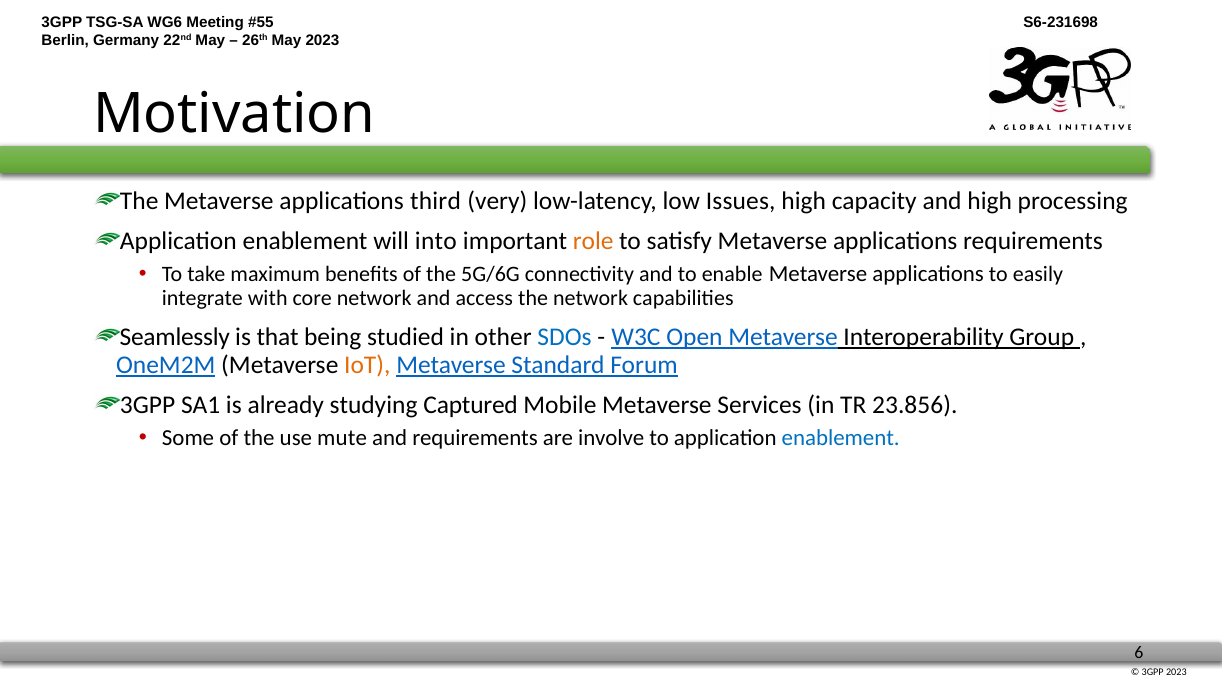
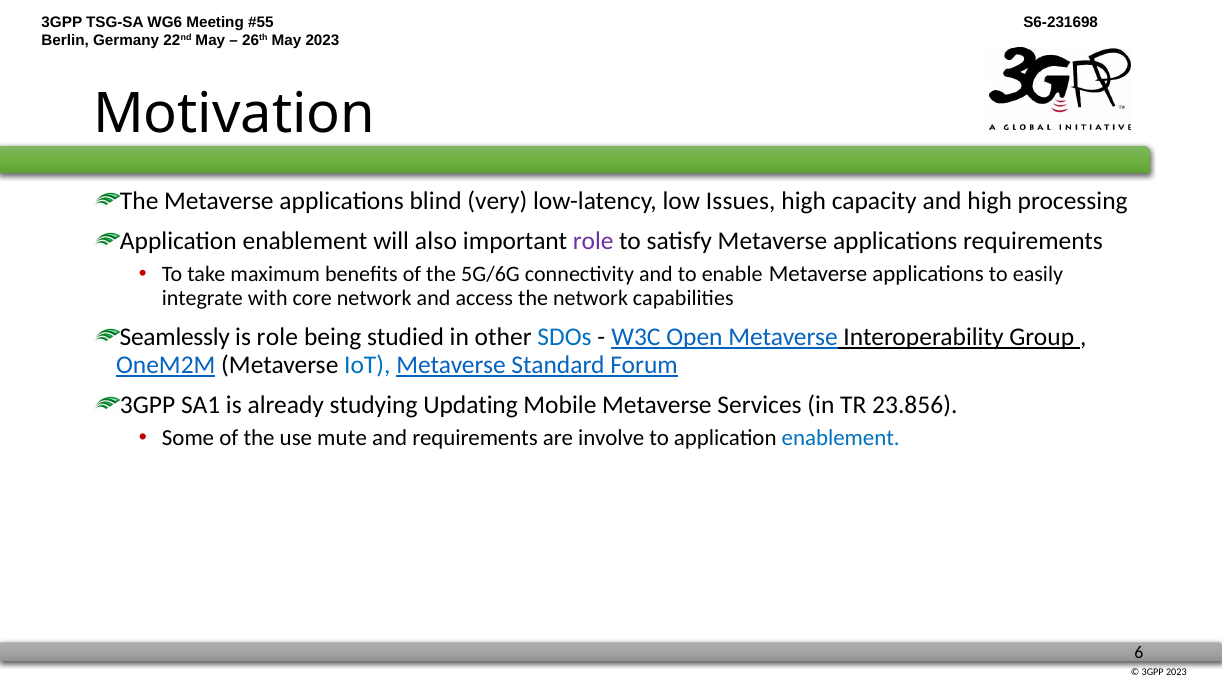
third: third -> blind
into: into -> also
role at (593, 241) colour: orange -> purple
is that: that -> role
IoT colour: orange -> blue
Captured: Captured -> Updating
